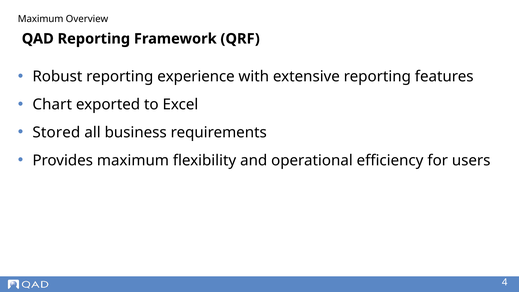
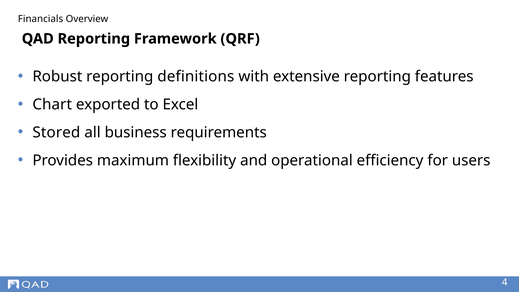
Maximum at (41, 19): Maximum -> Financials
experience: experience -> definitions
